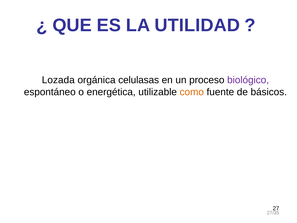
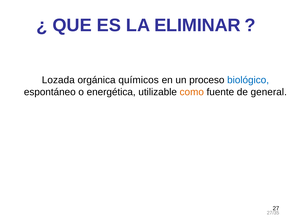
UTILIDAD: UTILIDAD -> ELIMINAR
celulasas: celulasas -> químicos
biológico colour: purple -> blue
básicos: básicos -> general
